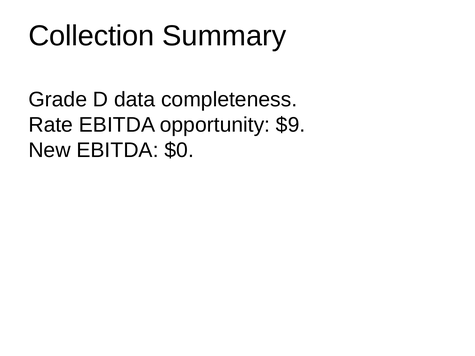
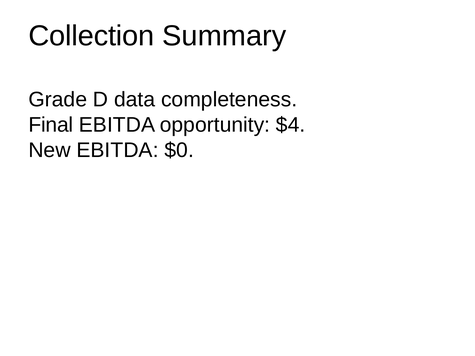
Rate: Rate -> Final
$9: $9 -> $4
